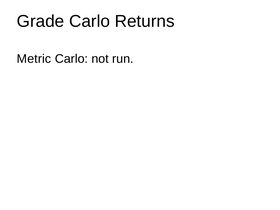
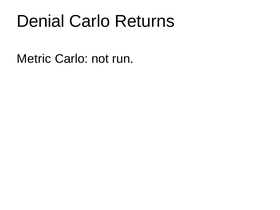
Grade: Grade -> Denial
